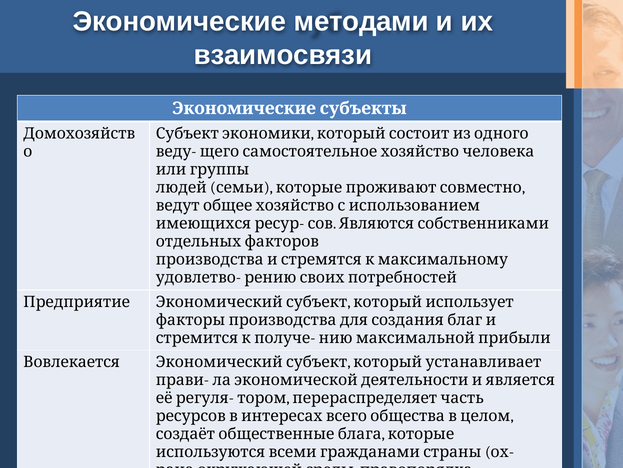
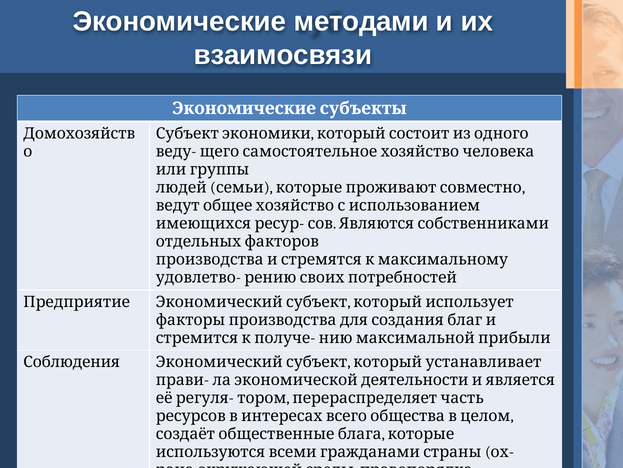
Вовлекается: Вовлекается -> Соблюдения
